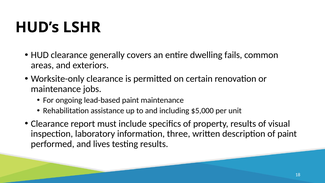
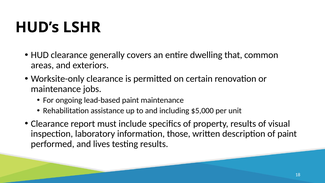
fails: fails -> that
three: three -> those
